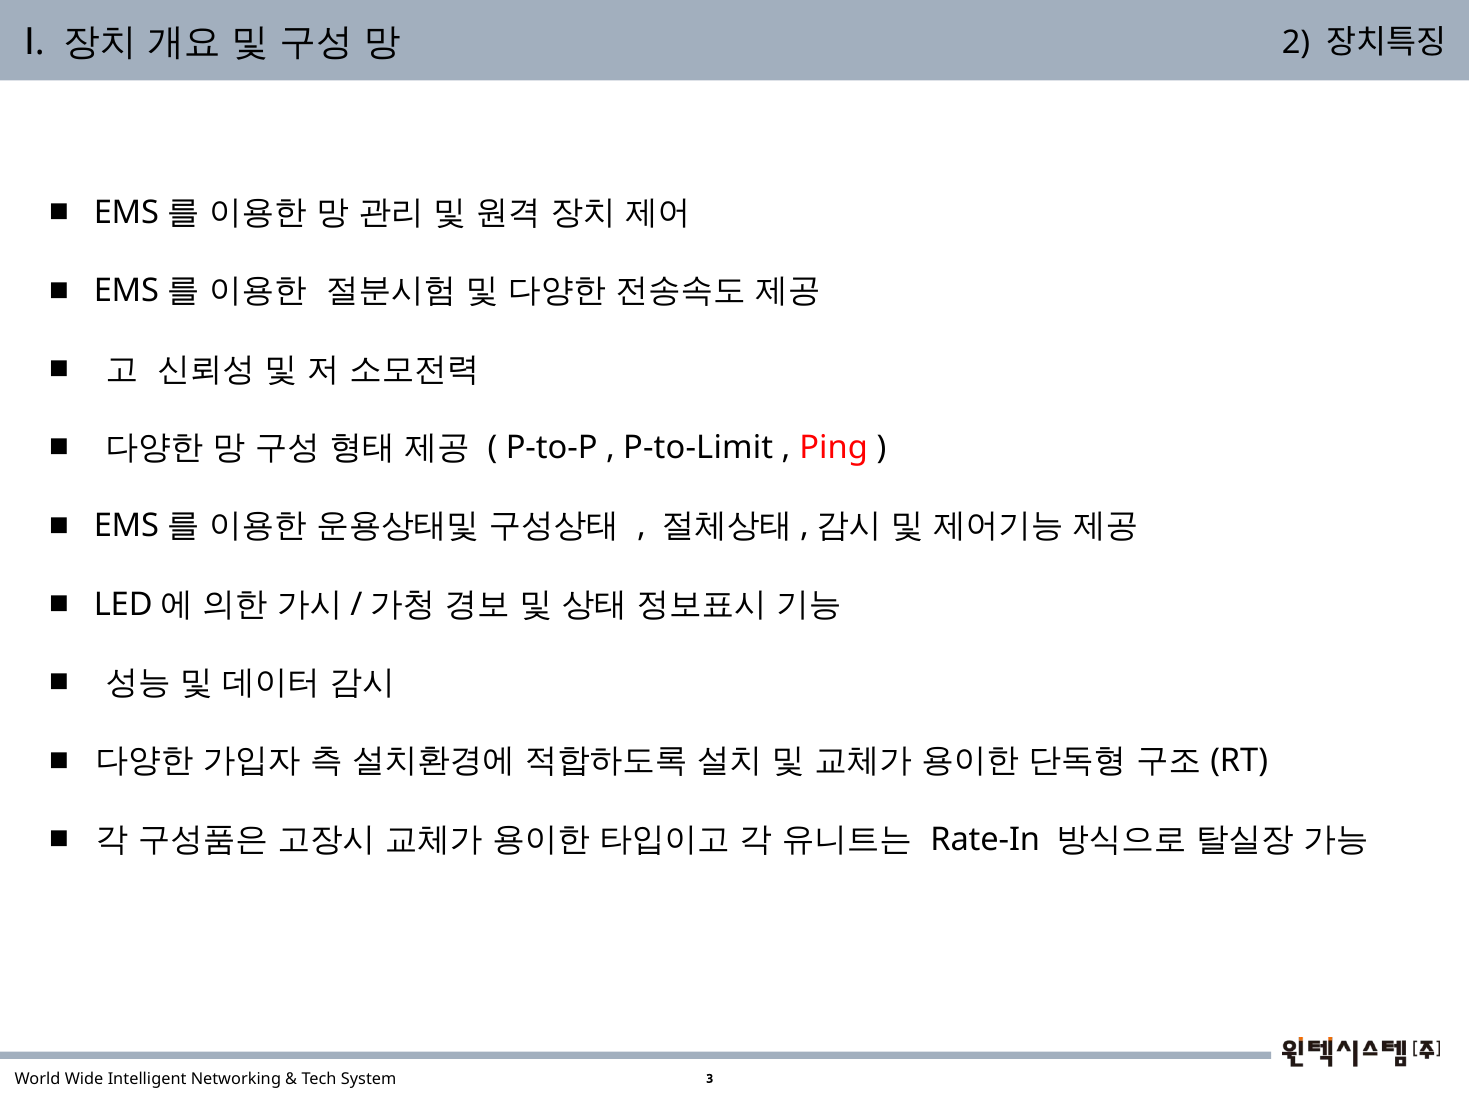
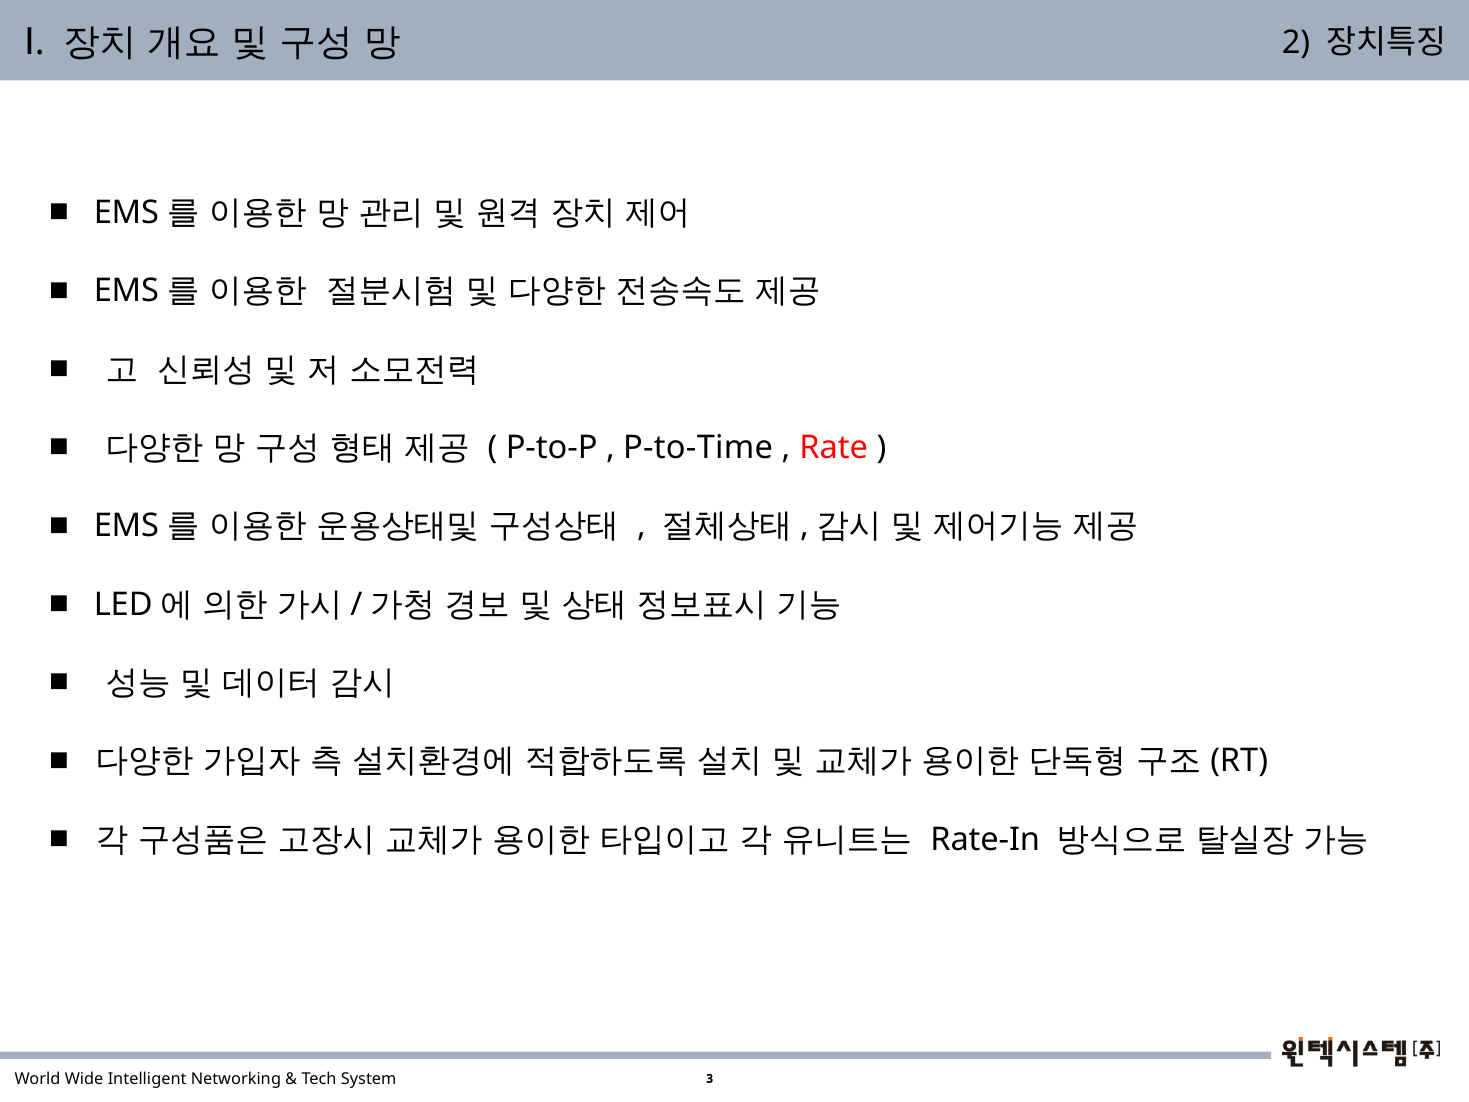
P-to-Limit: P-to-Limit -> P-to-Time
Ping: Ping -> Rate
